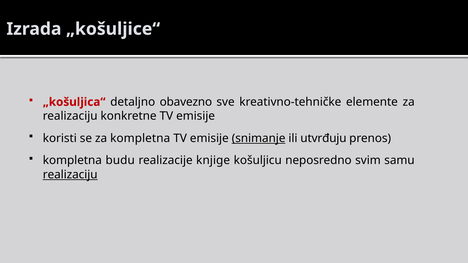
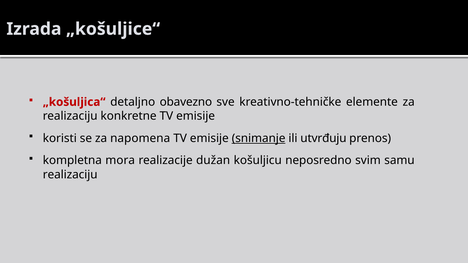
za kompletna: kompletna -> napomena
budu: budu -> mora
knjige: knjige -> dužan
realizaciju at (70, 175) underline: present -> none
